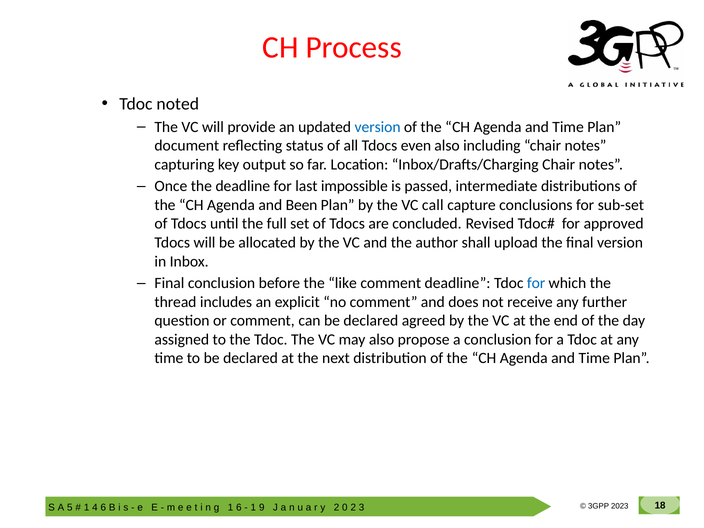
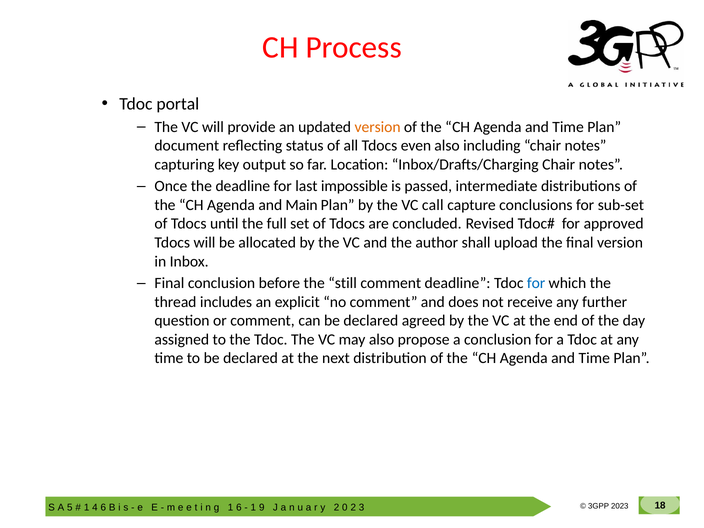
noted: noted -> portal
version at (378, 127) colour: blue -> orange
Been: Been -> Main
like: like -> still
